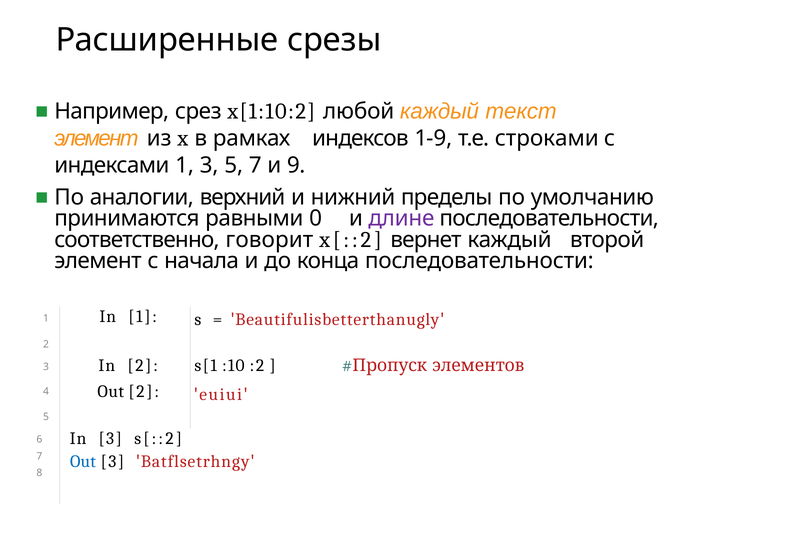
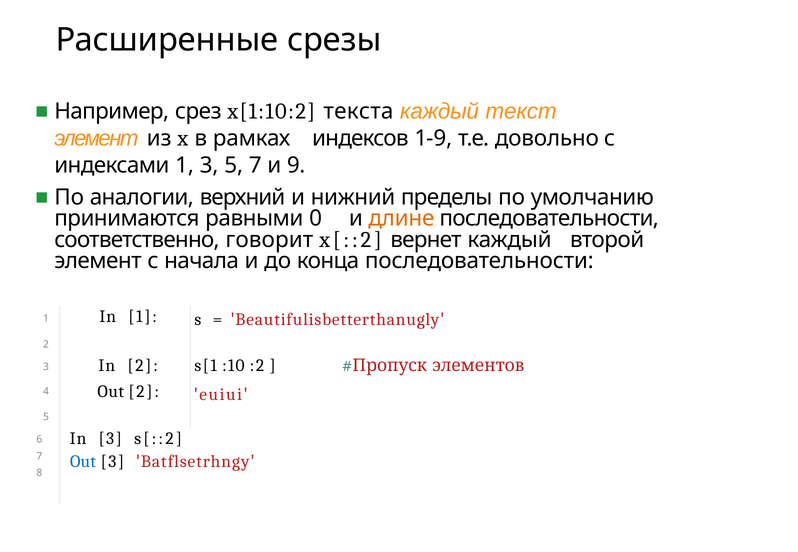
любой: любой -> текста
строками: строками -> довольно
длине colour: purple -> orange
